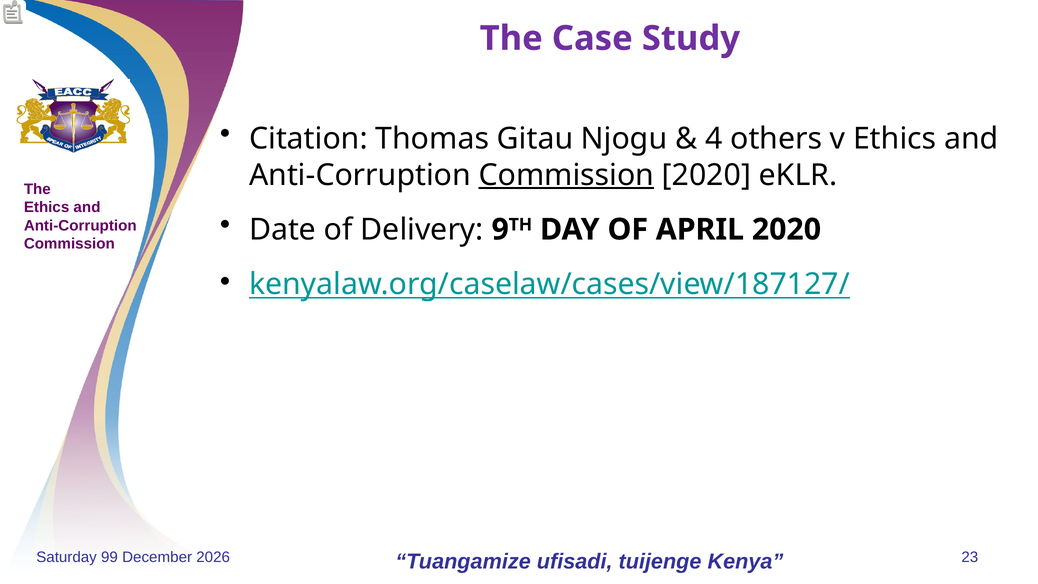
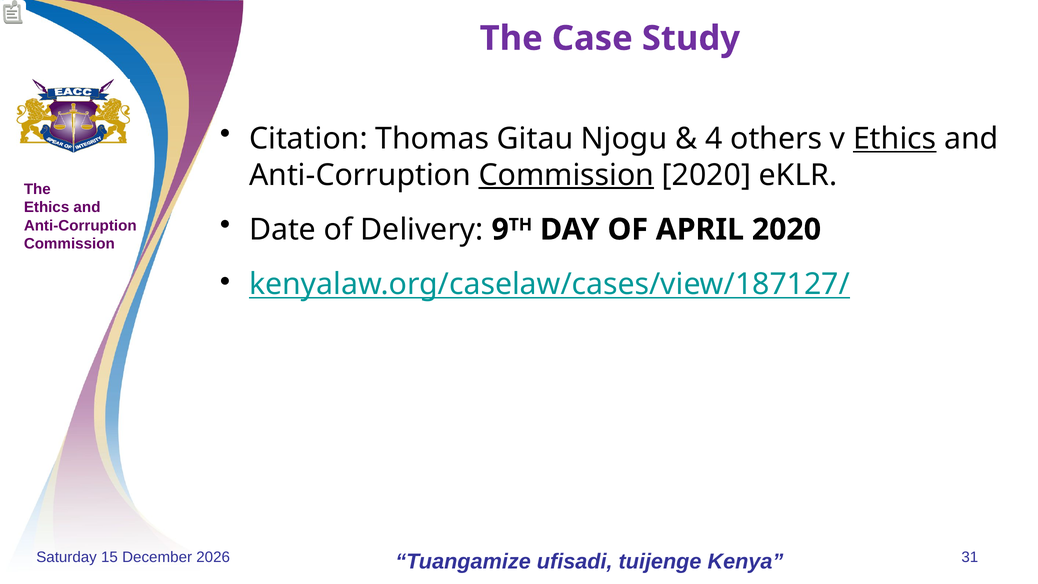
Ethics at (895, 139) underline: none -> present
99: 99 -> 15
23: 23 -> 31
